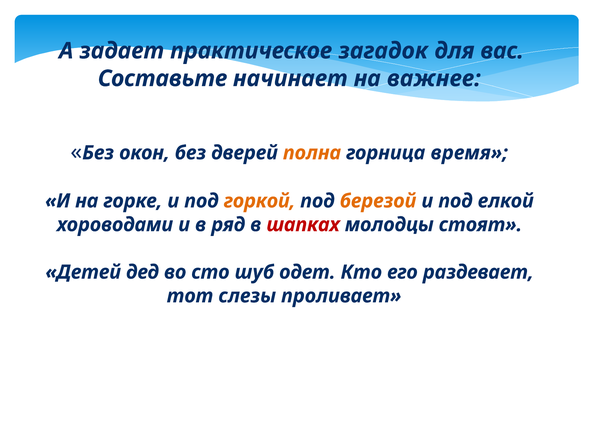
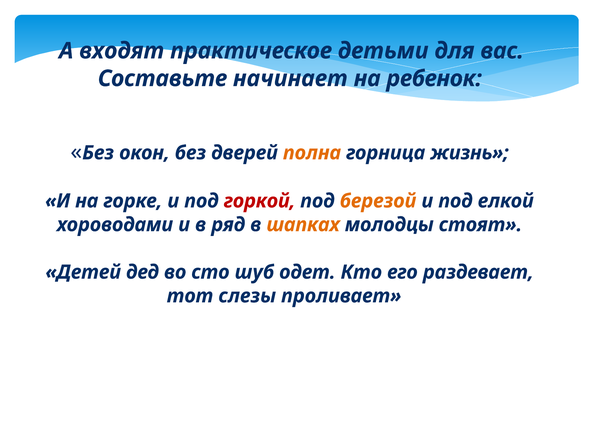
задает: задает -> входят
загадок: загадок -> детьми
важнее: важнее -> ребенок
время: время -> жизнь
горкой colour: orange -> red
шапках colour: red -> orange
